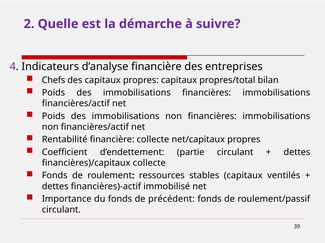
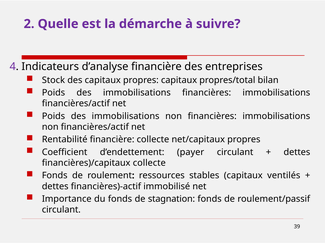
Chefs: Chefs -> Stock
partie: partie -> payer
précédent: précédent -> stagnation
